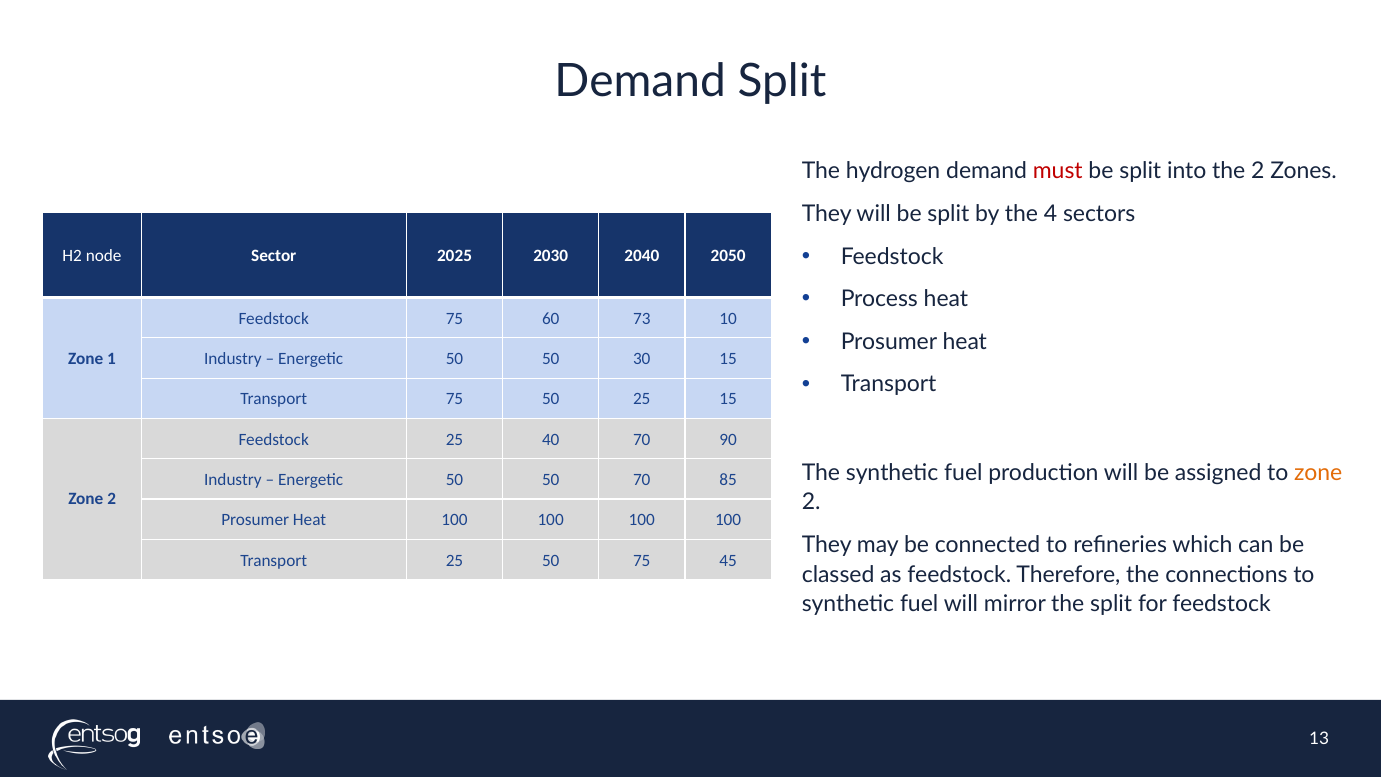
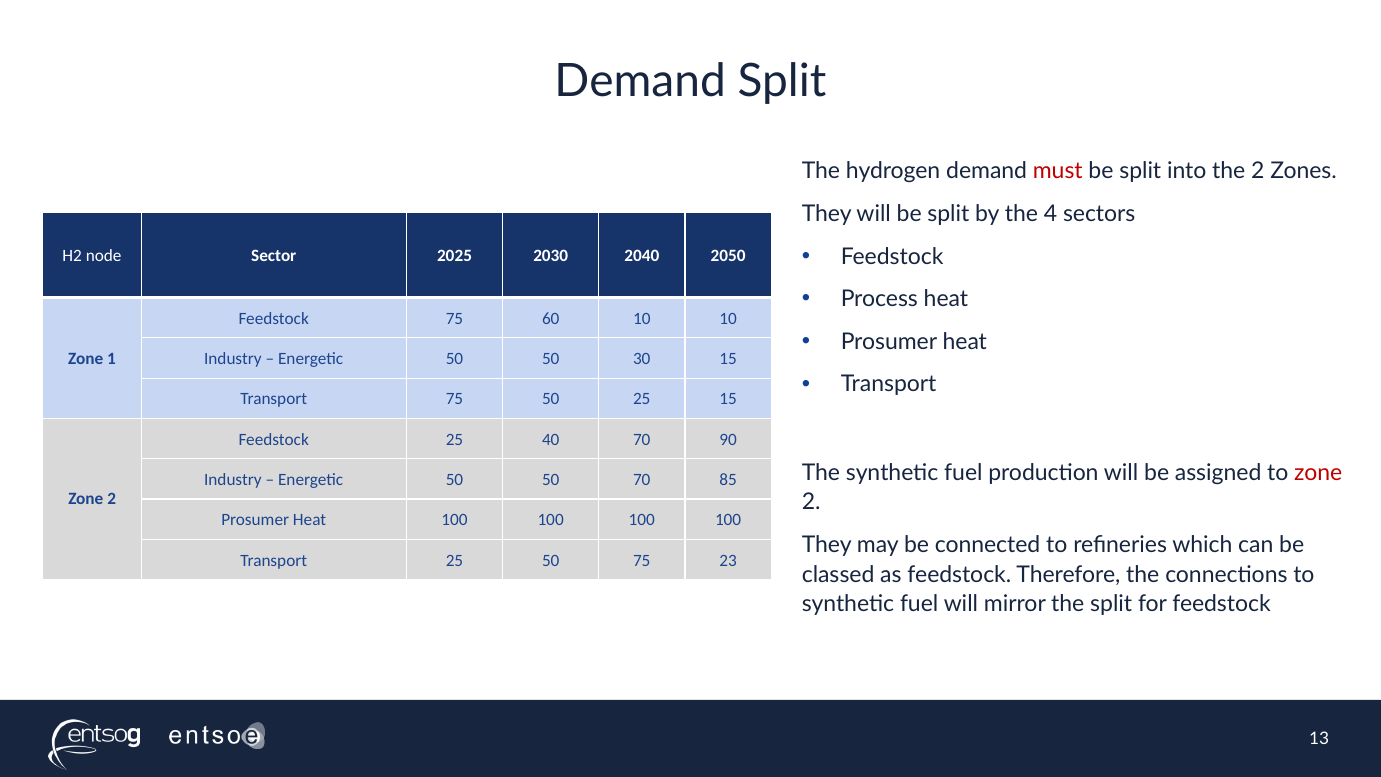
60 73: 73 -> 10
zone at (1318, 473) colour: orange -> red
45: 45 -> 23
